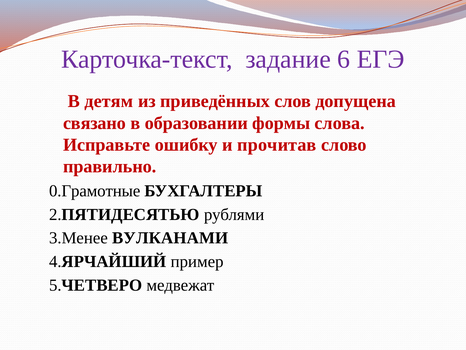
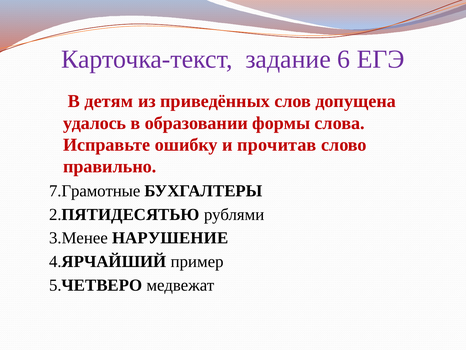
связано: связано -> удалось
0.Грамотные: 0.Грамотные -> 7.Грамотные
ВУЛКАНАМИ: ВУЛКАНАМИ -> НАРУШЕНИЕ
